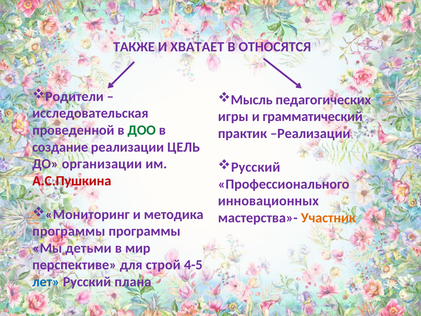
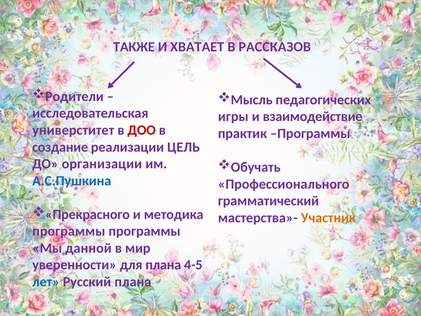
ОТНОСЯТСЯ: ОТНОСЯТСЯ -> РАССКАЗОВ
грамматический: грамматический -> взаимодействие
проведенной: проведенной -> универститет
ДОО colour: green -> red
практик Реализации: Реализации -> Программы
Русский at (256, 167): Русский -> Обучать
А.С.Пушкина colour: red -> blue
инновационных: инновационных -> грамматический
Мониторинг: Мониторинг -> Прекрасного
детьми: детьми -> данной
перспективе: перспективе -> уверенности
для строй: строй -> плана
